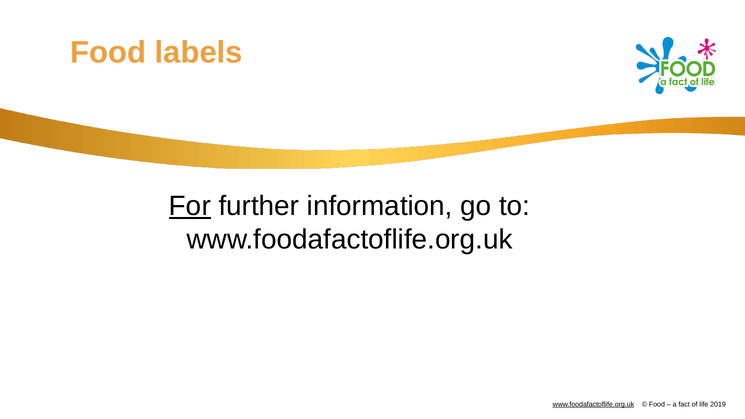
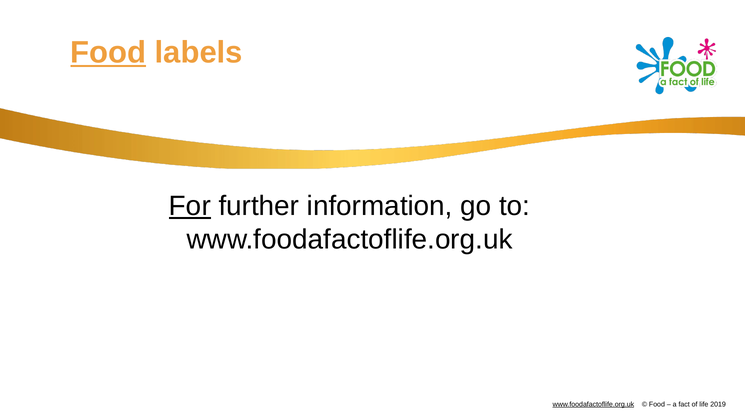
Food at (108, 52) underline: none -> present
